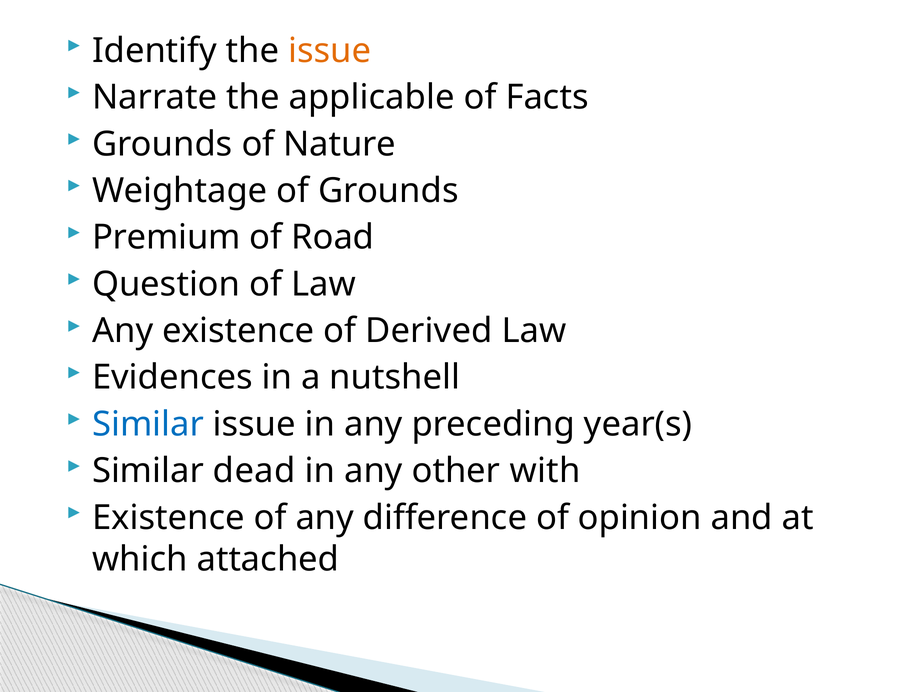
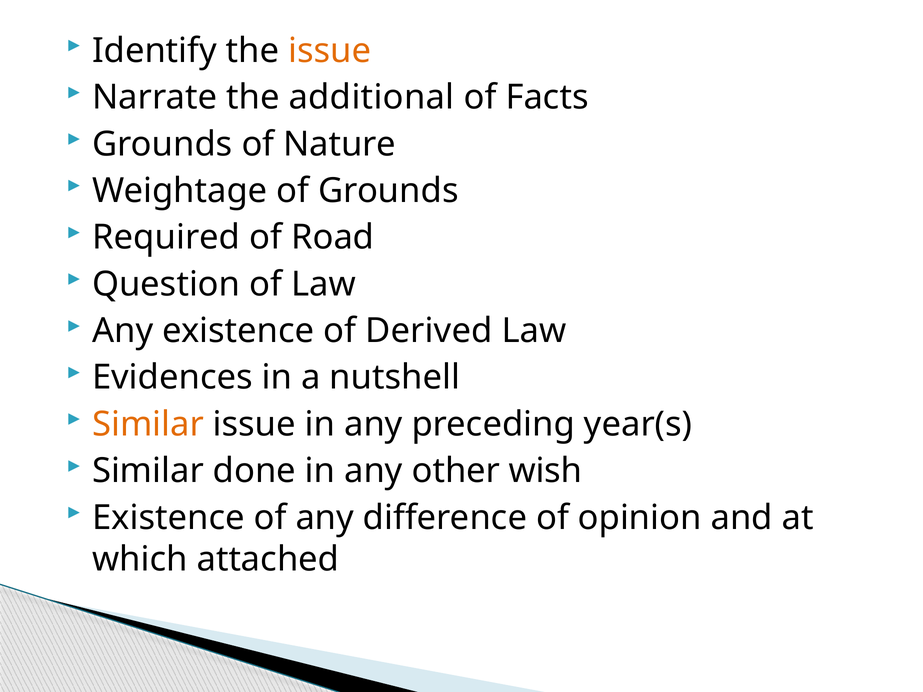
applicable: applicable -> additional
Premium: Premium -> Required
Similar at (148, 424) colour: blue -> orange
dead: dead -> done
with: with -> wish
